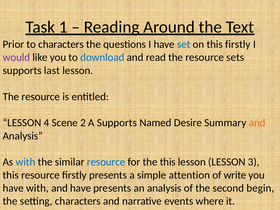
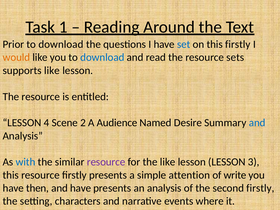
Prior to characters: characters -> download
would colour: purple -> orange
supports last: last -> like
A Supports: Supports -> Audience
and at (257, 123) colour: orange -> blue
resource at (106, 162) colour: blue -> purple
the this: this -> like
have with: with -> then
second begin: begin -> firstly
